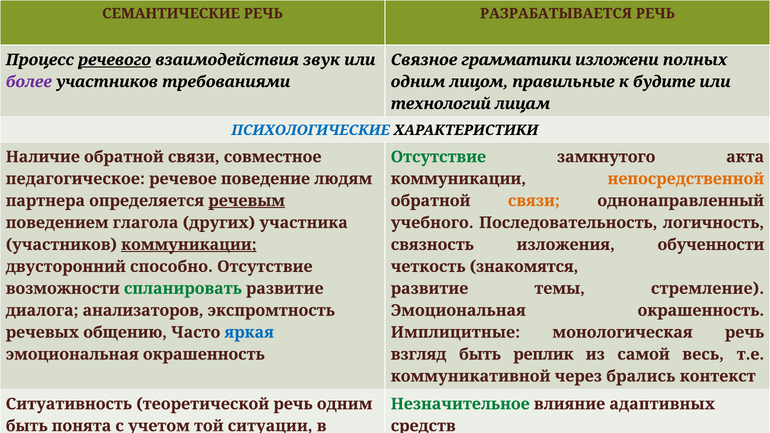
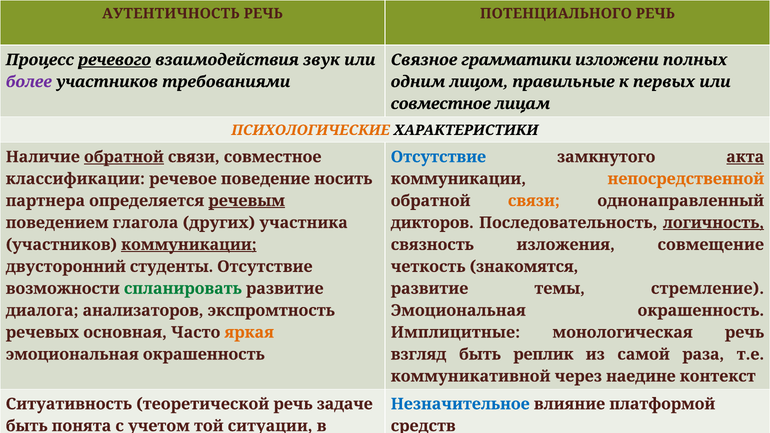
СЕМАНТИЧЕСКИЕ: СЕМАНТИЧЕСКИЕ -> АУТЕНТИЧНОСТЬ
РАЗРАБАТЫВАЕТСЯ: РАЗРАБАТЫВАЕТСЯ -> ПОТЕНЦИАЛЬНОГО
будите: будите -> первых
технологий at (441, 104): технологий -> совместное
ПСИХОЛОГИЧЕСКИЕ colour: blue -> orange
обратной at (124, 157) underline: none -> present
Отсутствие at (438, 157) colour: green -> blue
акта underline: none -> present
педагогическое: педагогическое -> классификации
людям: людям -> носить
учебного: учебного -> дикторов
логичность underline: none -> present
обученности: обученности -> совмещение
способно: способно -> студенты
общению: общению -> основная
яркая colour: blue -> orange
весь: весь -> раза
брались: брались -> наедине
речь одним: одним -> задаче
Незначительное colour: green -> blue
адаптивных: адаптивных -> платформой
